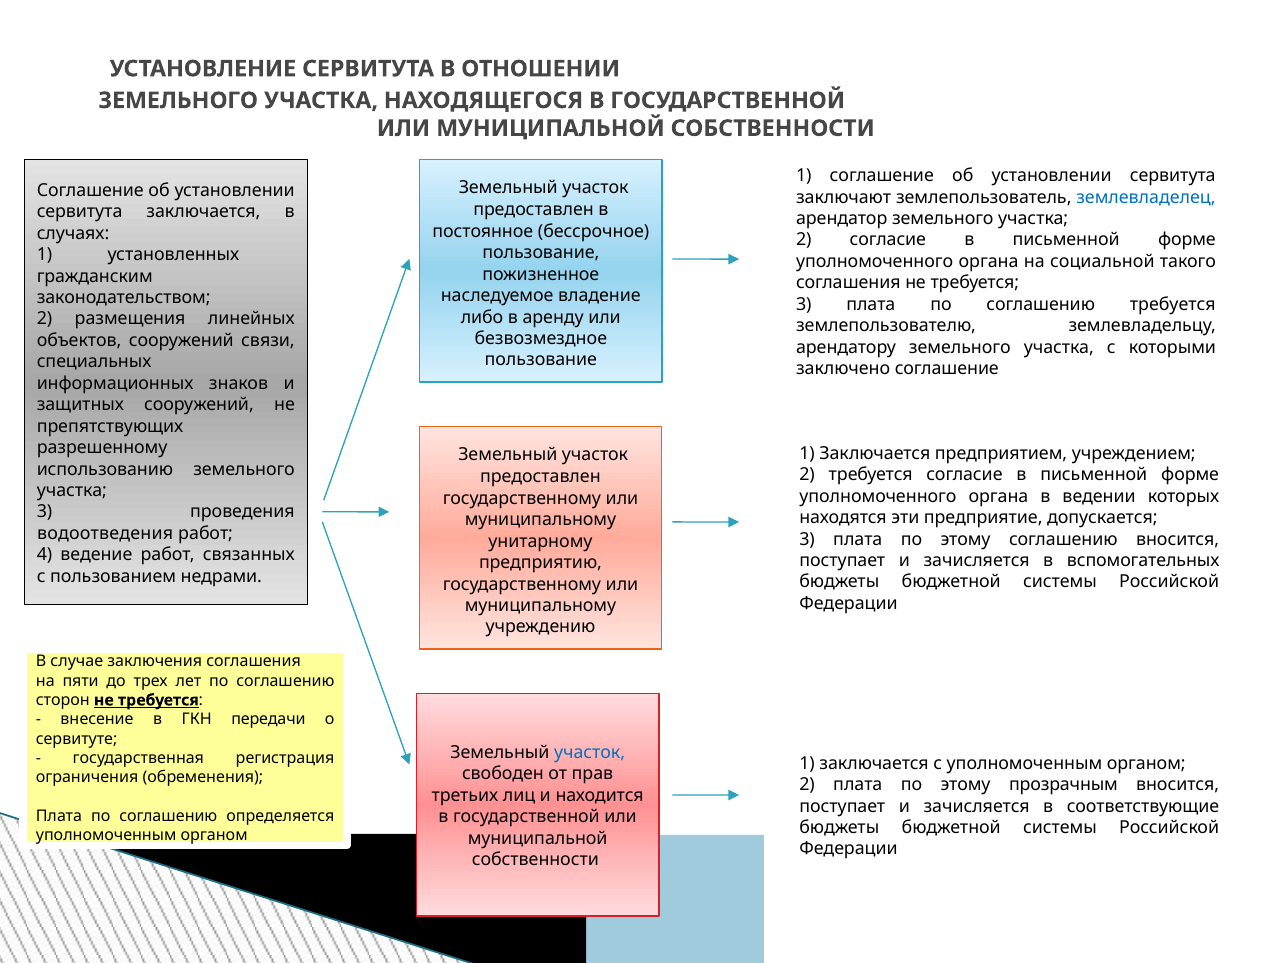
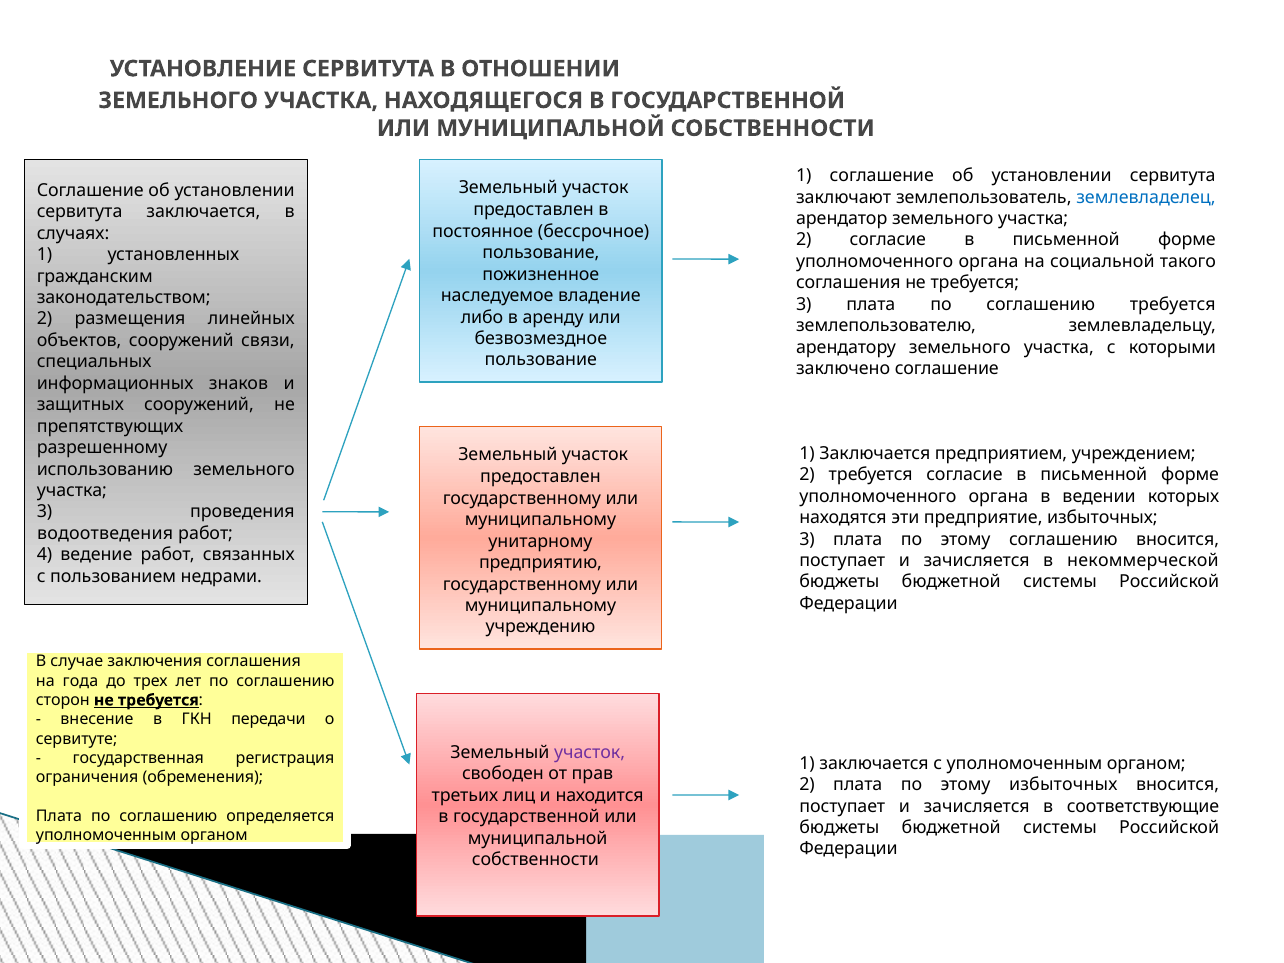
предприятие допускается: допускается -> избыточных
вспомогательных: вспомогательных -> некоммерческой
пяти: пяти -> года
участок at (590, 753) colour: blue -> purple
этому прозрачным: прозрачным -> избыточных
